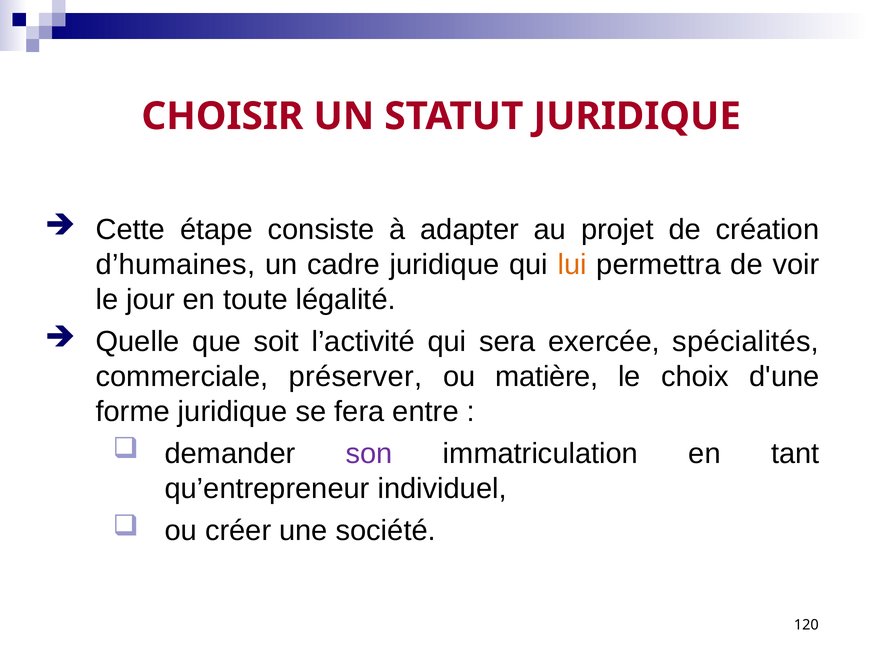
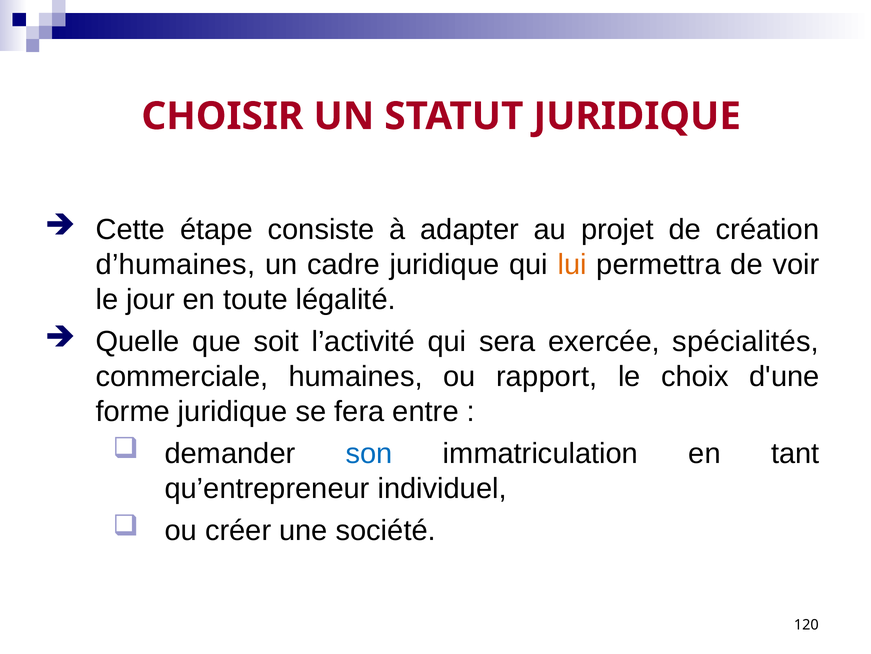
préserver: préserver -> humaines
matière: matière -> rapport
son colour: purple -> blue
